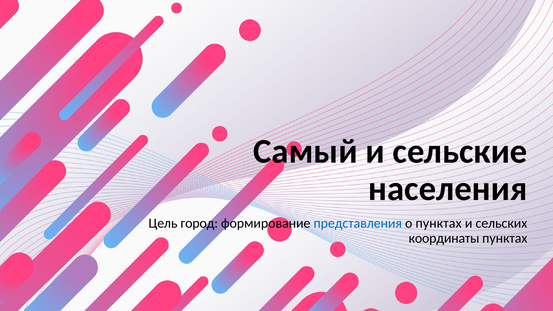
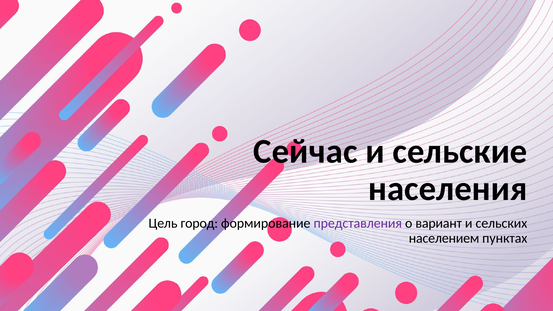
Самый: Самый -> Сейчас
представления colour: blue -> purple
о пунктах: пунктах -> вариант
координаты: координаты -> населением
